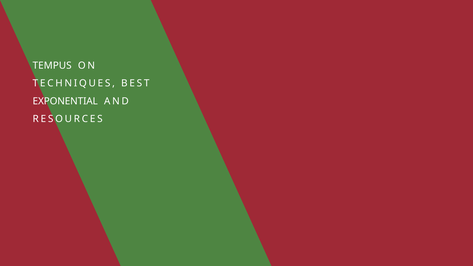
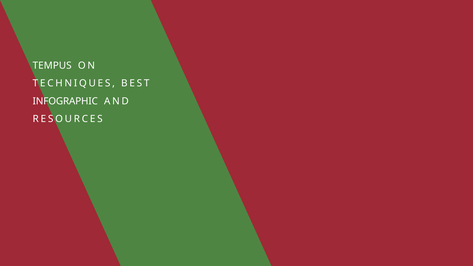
EXPONENTIAL: EXPONENTIAL -> INFOGRAPHIC
